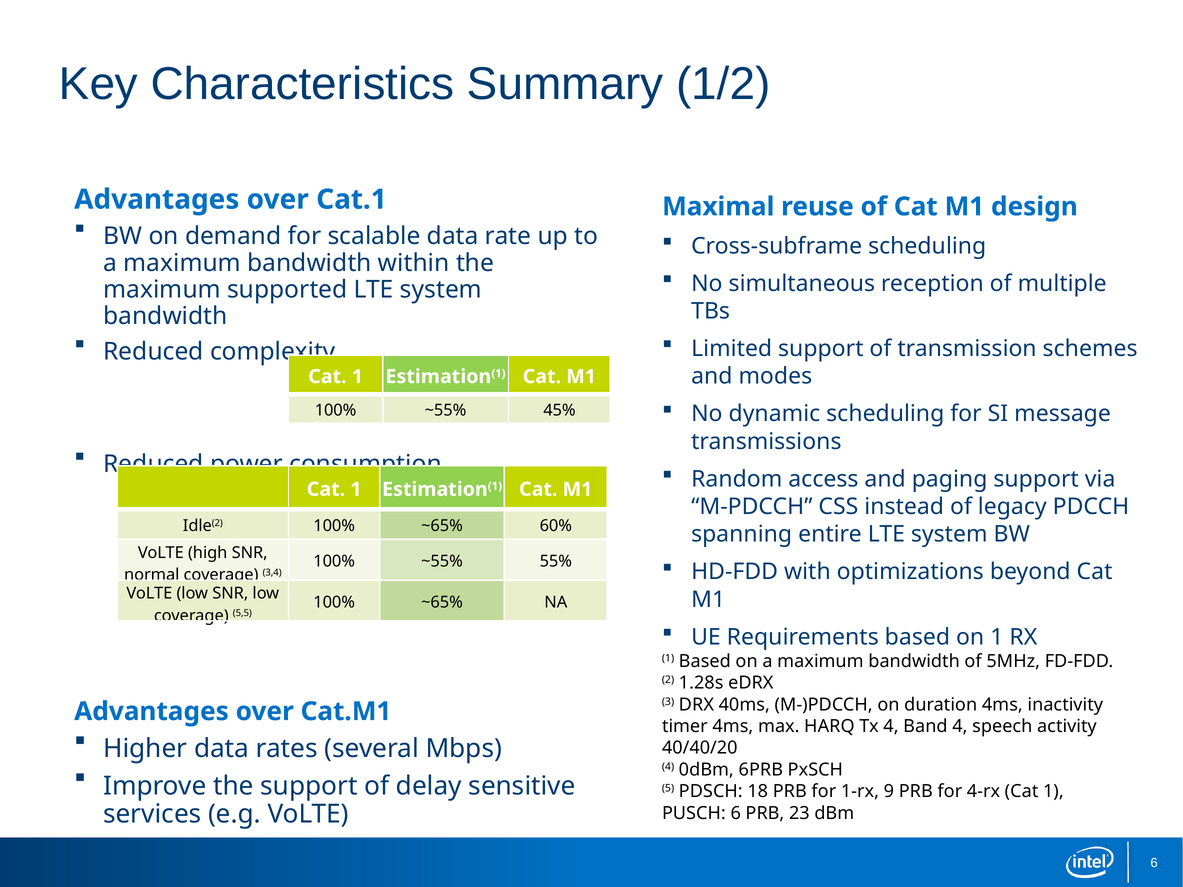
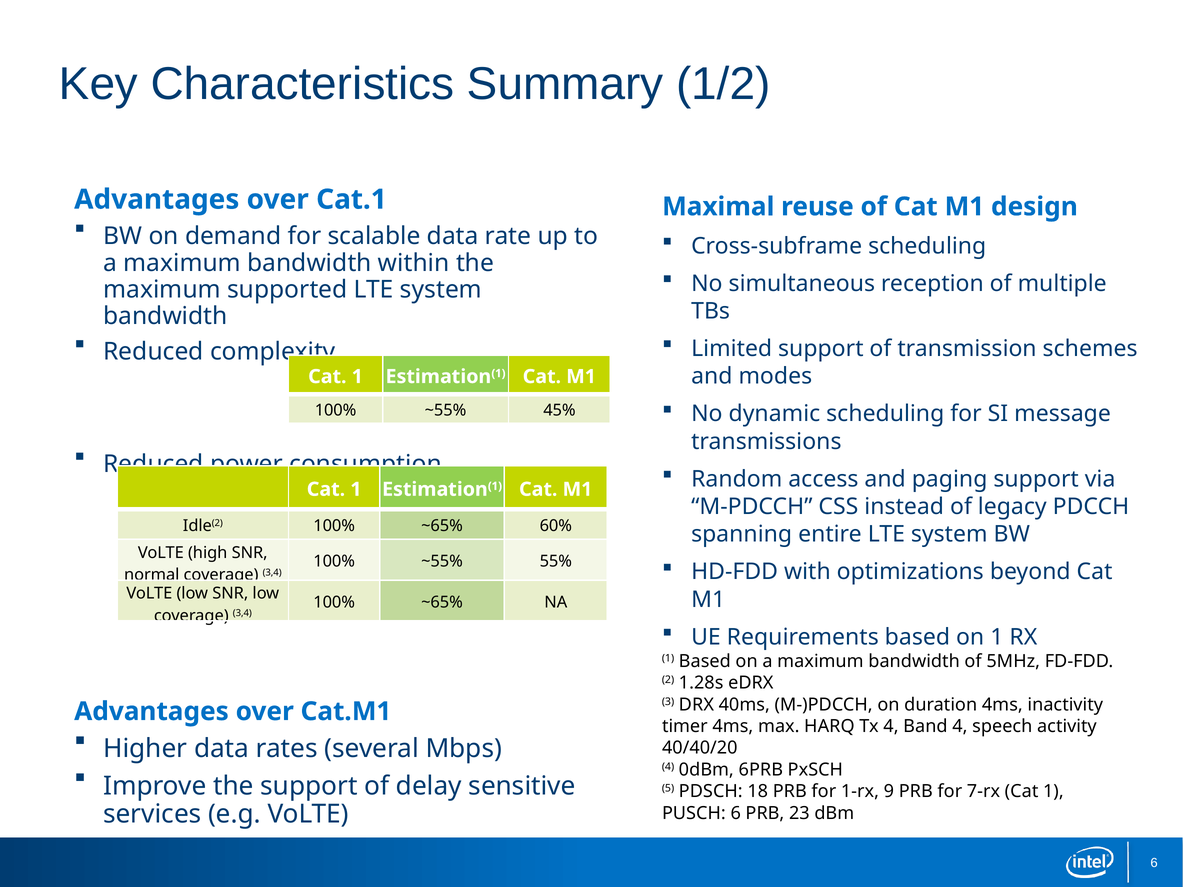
5,5 at (242, 613): 5,5 -> 3,4
4-rx: 4-rx -> 7-rx
